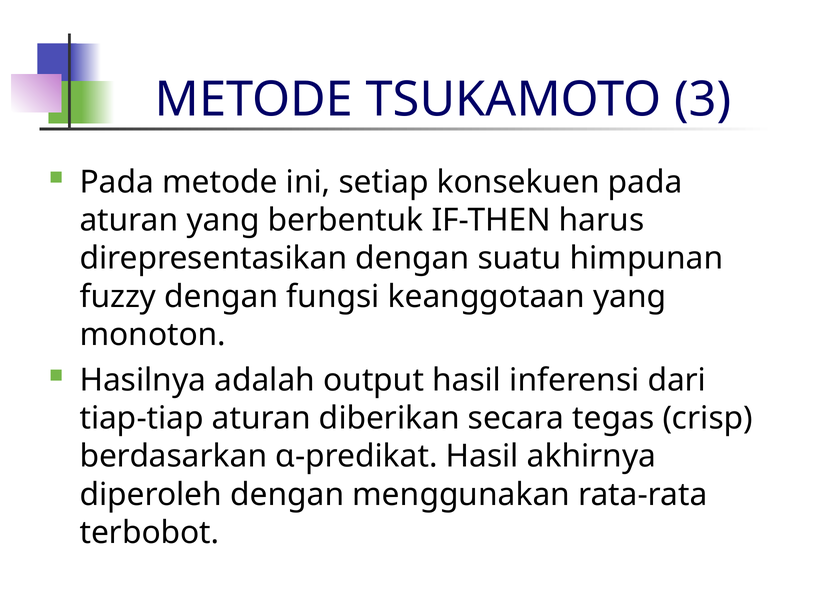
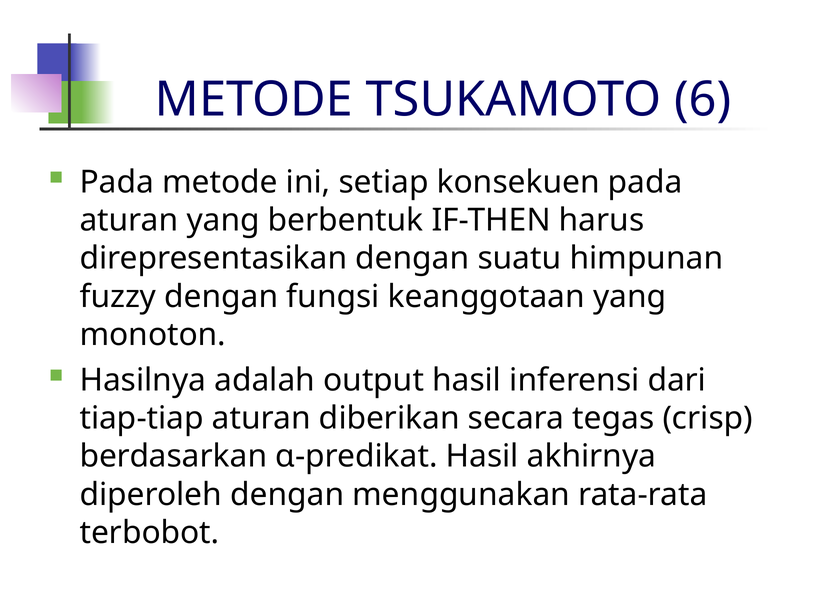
3: 3 -> 6
